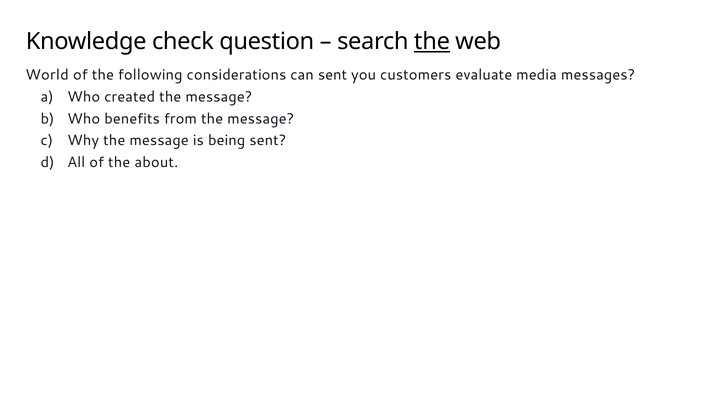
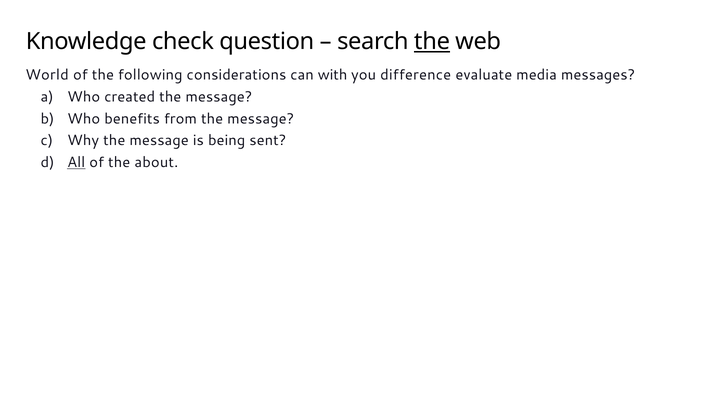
can sent: sent -> with
customers: customers -> difference
All underline: none -> present
